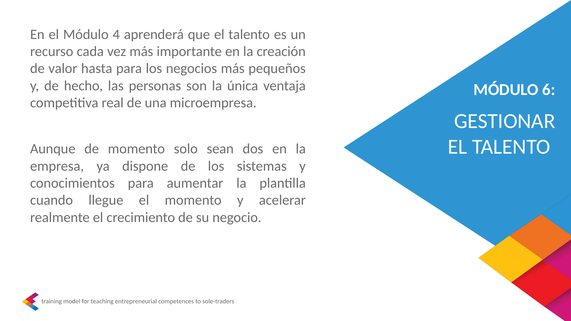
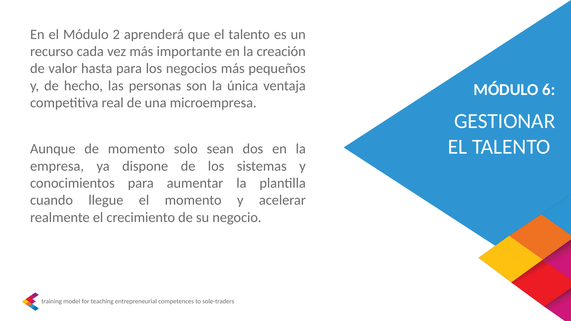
4: 4 -> 2
